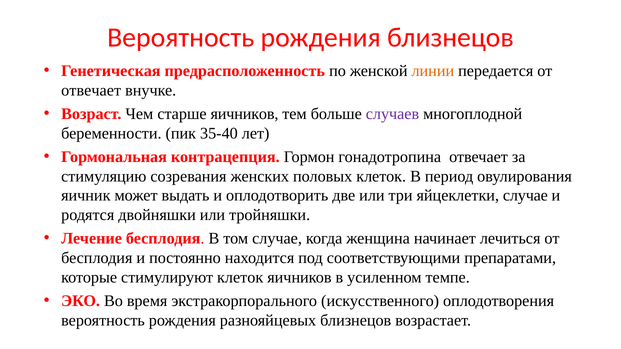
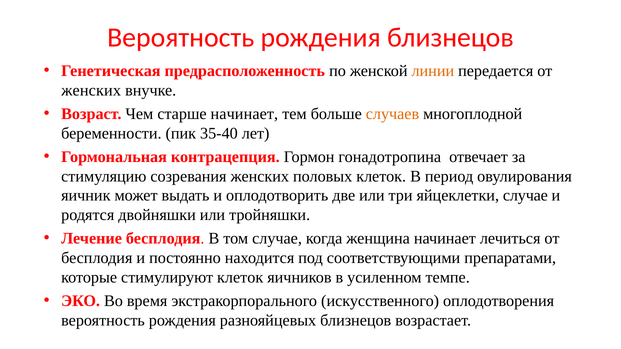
отвечает at (91, 90): отвечает -> женских
старше яичников: яичников -> начинает
случаев colour: purple -> orange
